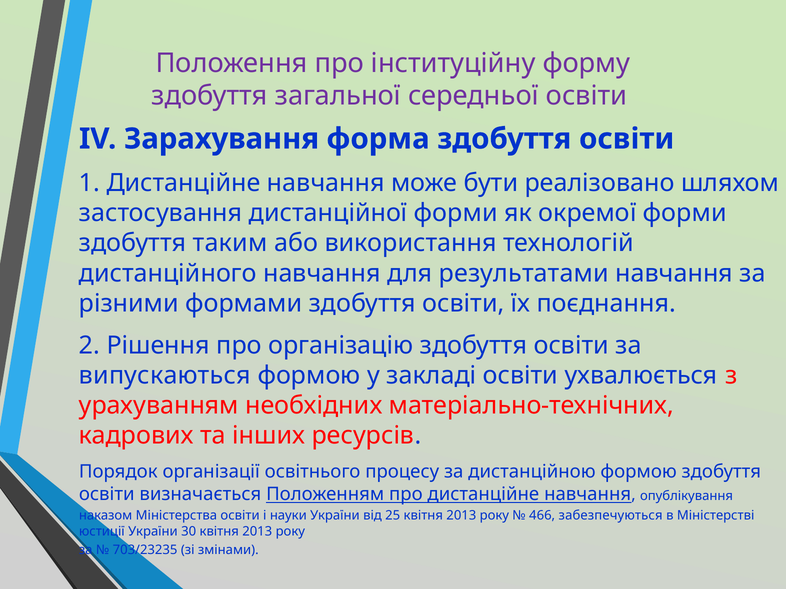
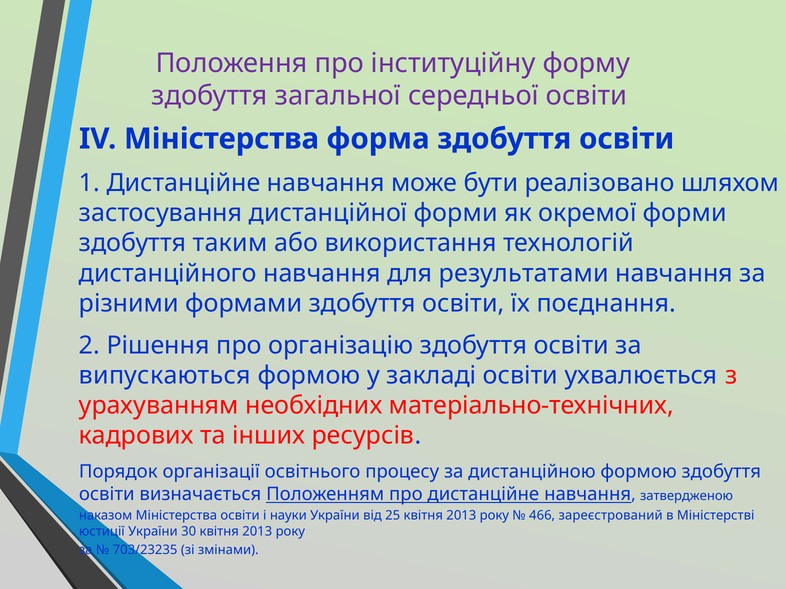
IV Зарахування: Зарахування -> Міністерства
опублікування: опублікування -> затвердженою
забезпечуються: забезпечуються -> зареєстрований
